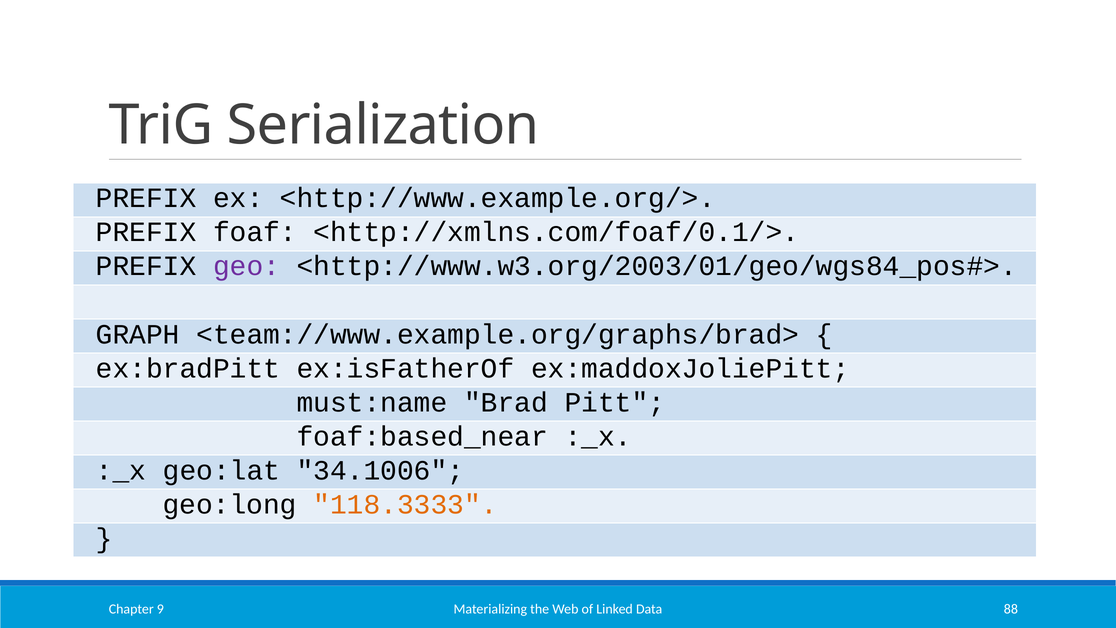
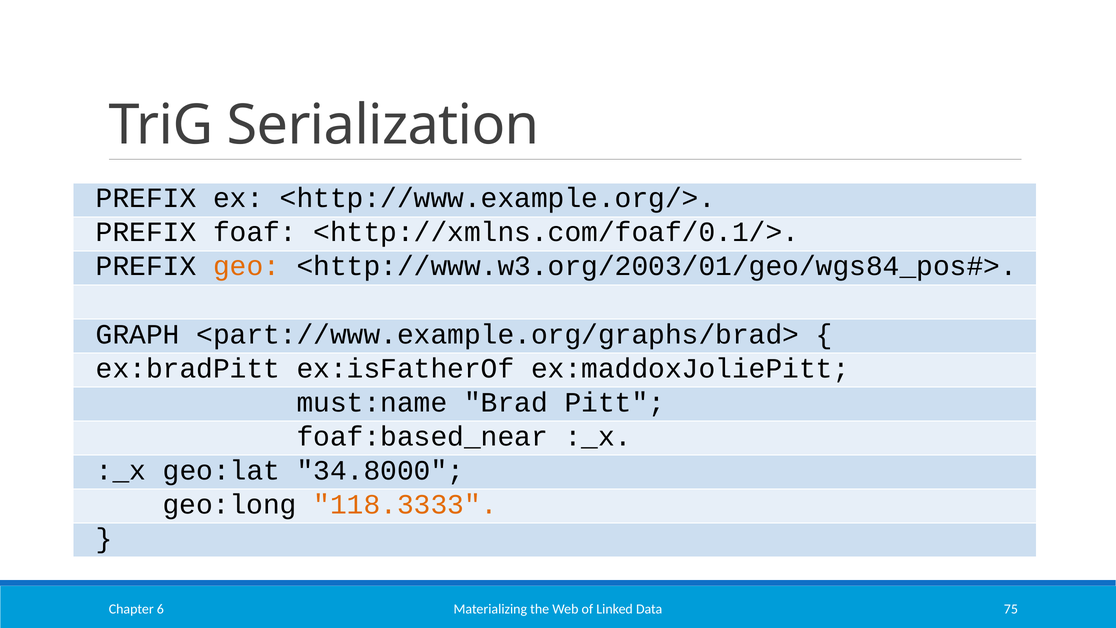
geo colour: purple -> orange
<team://www.example.org/graphs/brad>: <team://www.example.org/graphs/brad> -> <part://www.example.org/graphs/brad>
34.1006: 34.1006 -> 34.8000
88: 88 -> 75
9: 9 -> 6
